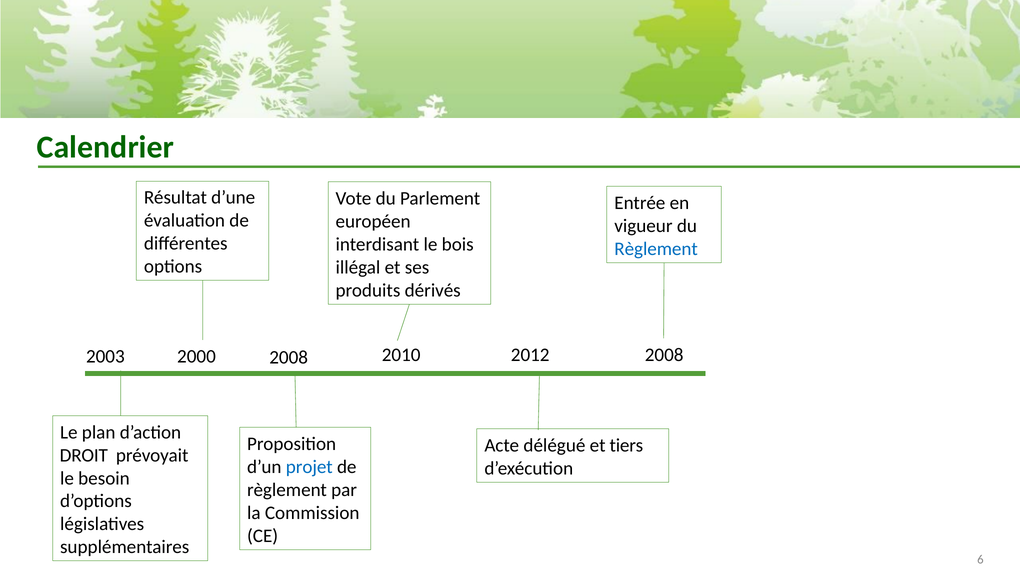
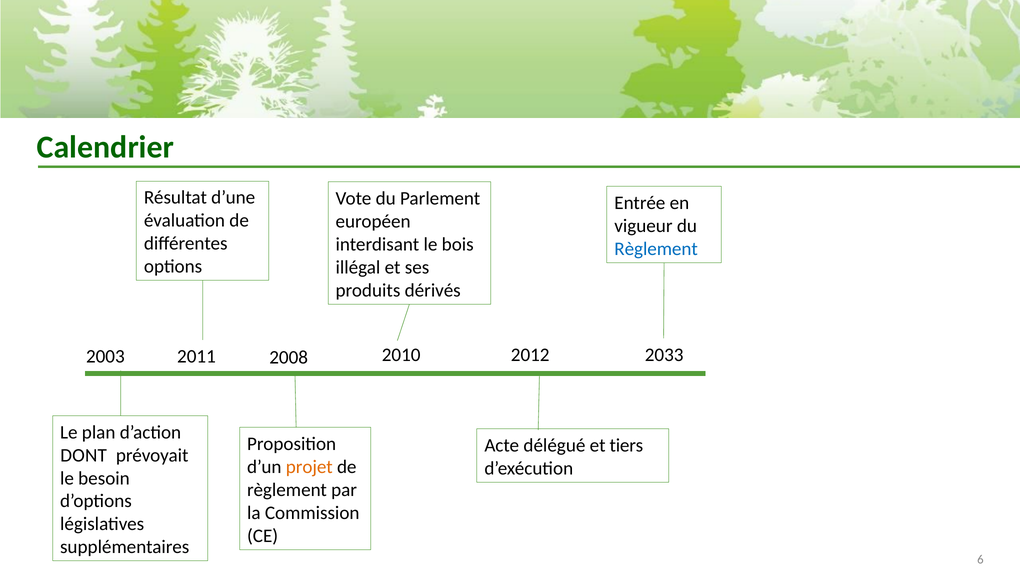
2000: 2000 -> 2011
2010 2008: 2008 -> 2033
DROIT: DROIT -> DONT
projet colour: blue -> orange
